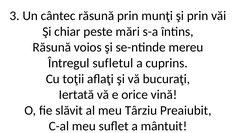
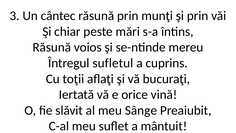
Târziu: Târziu -> Sânge
